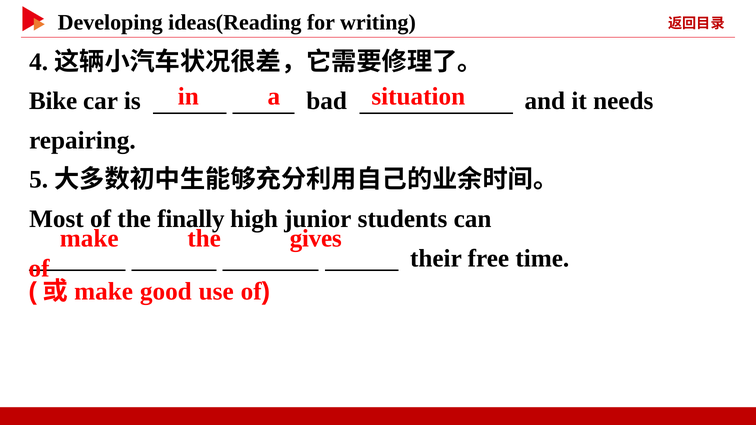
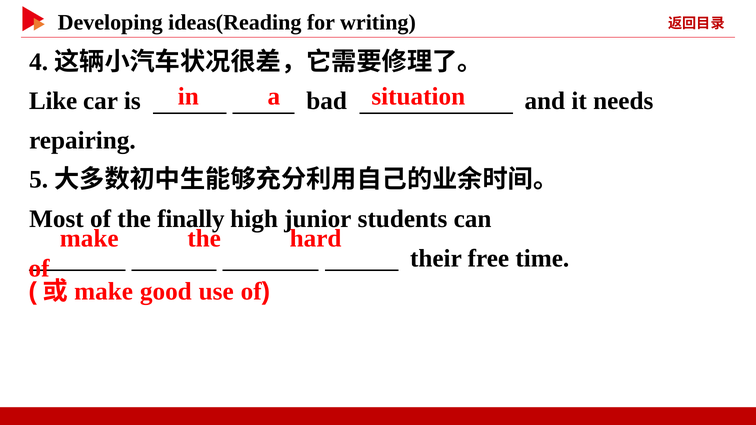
Bike: Bike -> Like
gives: gives -> hard
